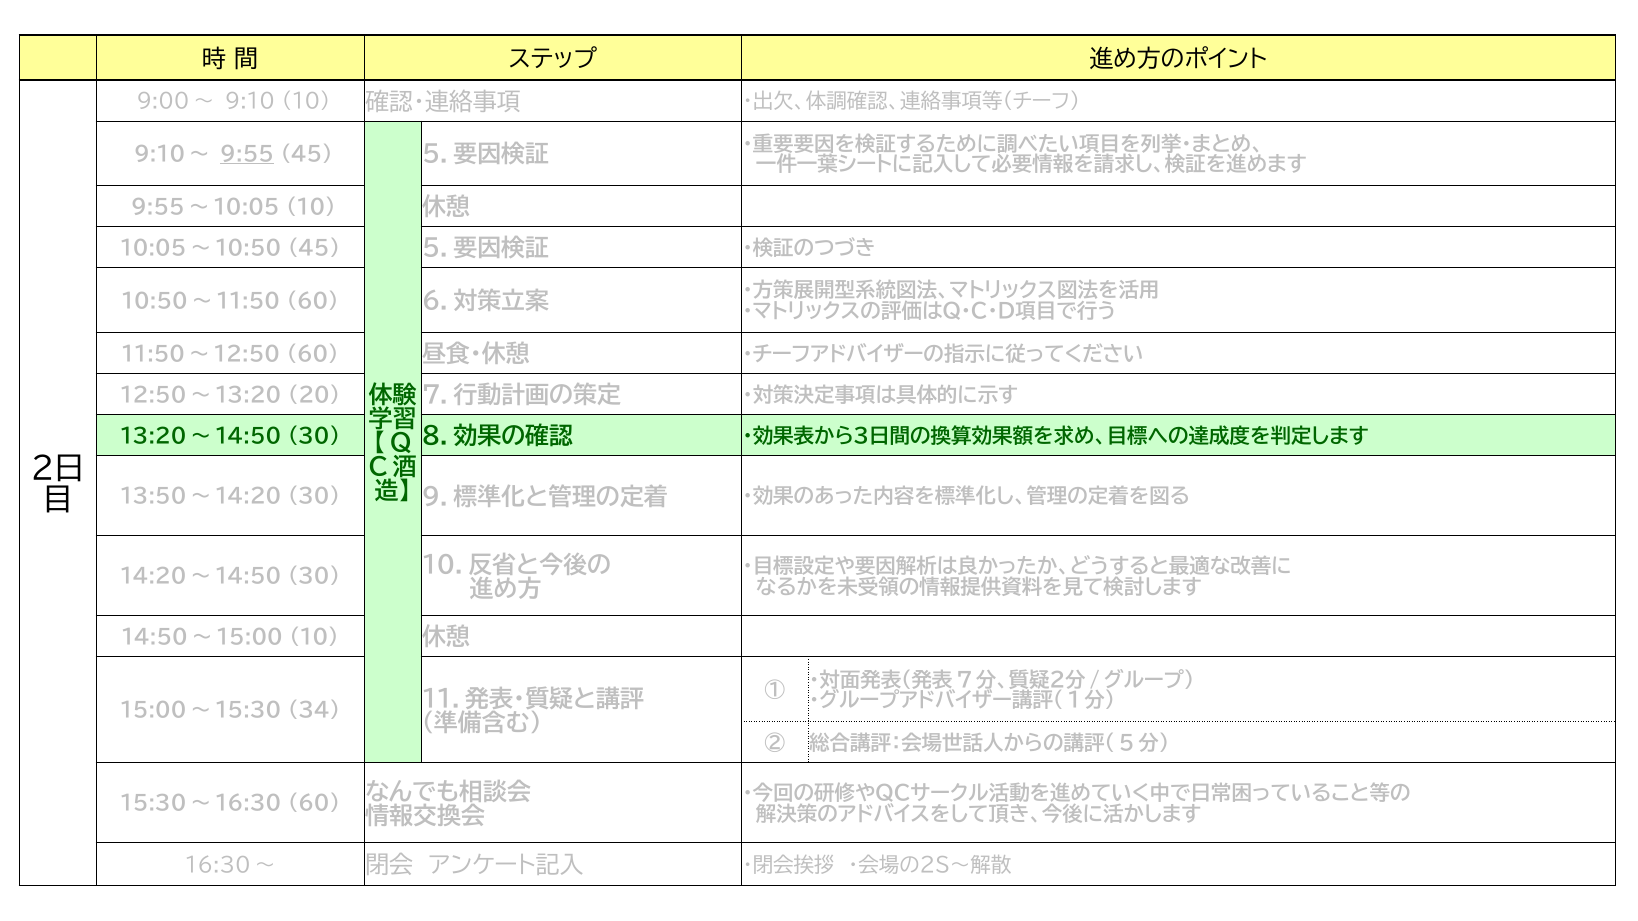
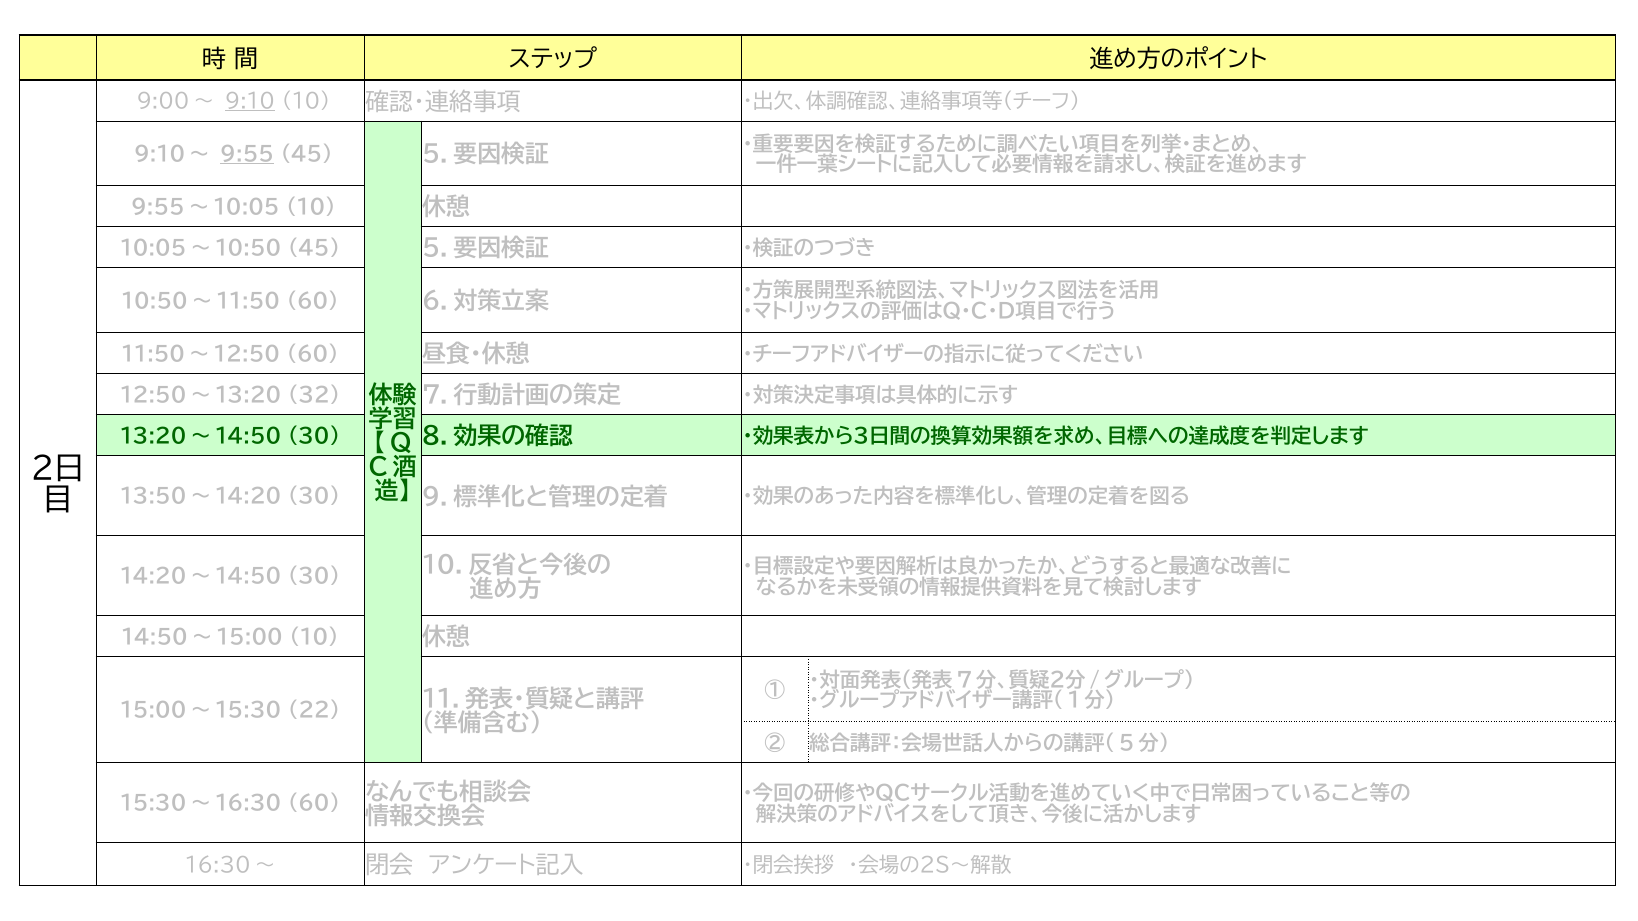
9:10 underline: none -> present
20: 20 -> 32
34: 34 -> 22
